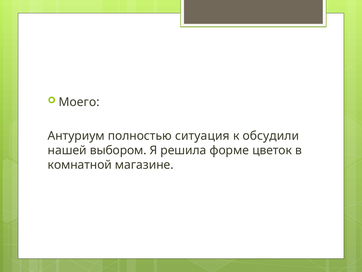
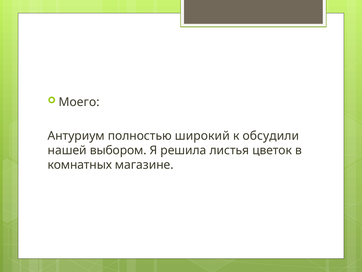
ситуация: ситуация -> широкий
форме: форме -> листья
комнатной: комнатной -> комнатных
